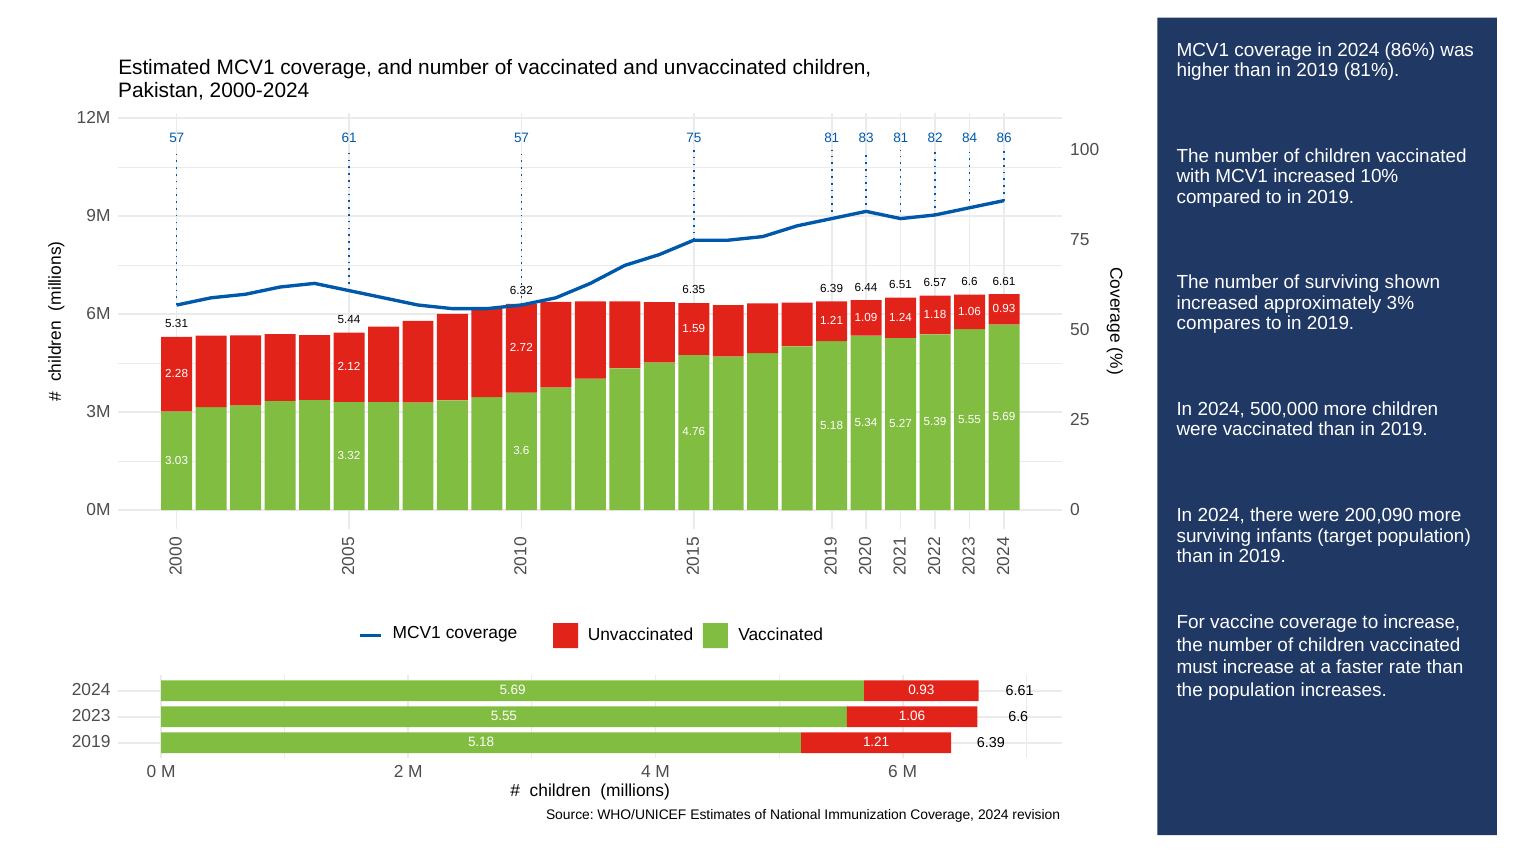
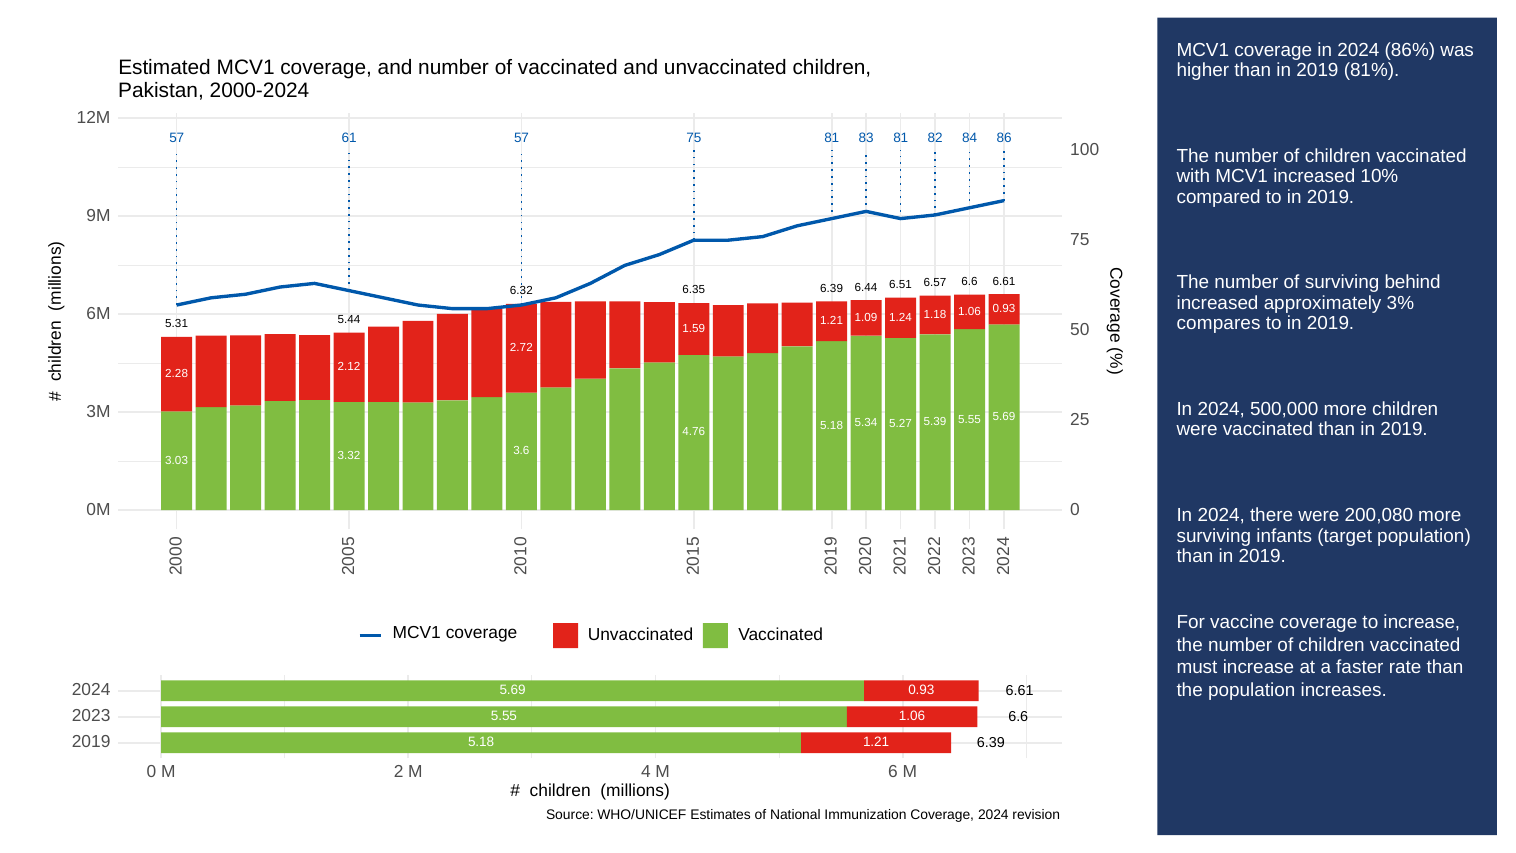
shown: shown -> behind
200,090: 200,090 -> 200,080
